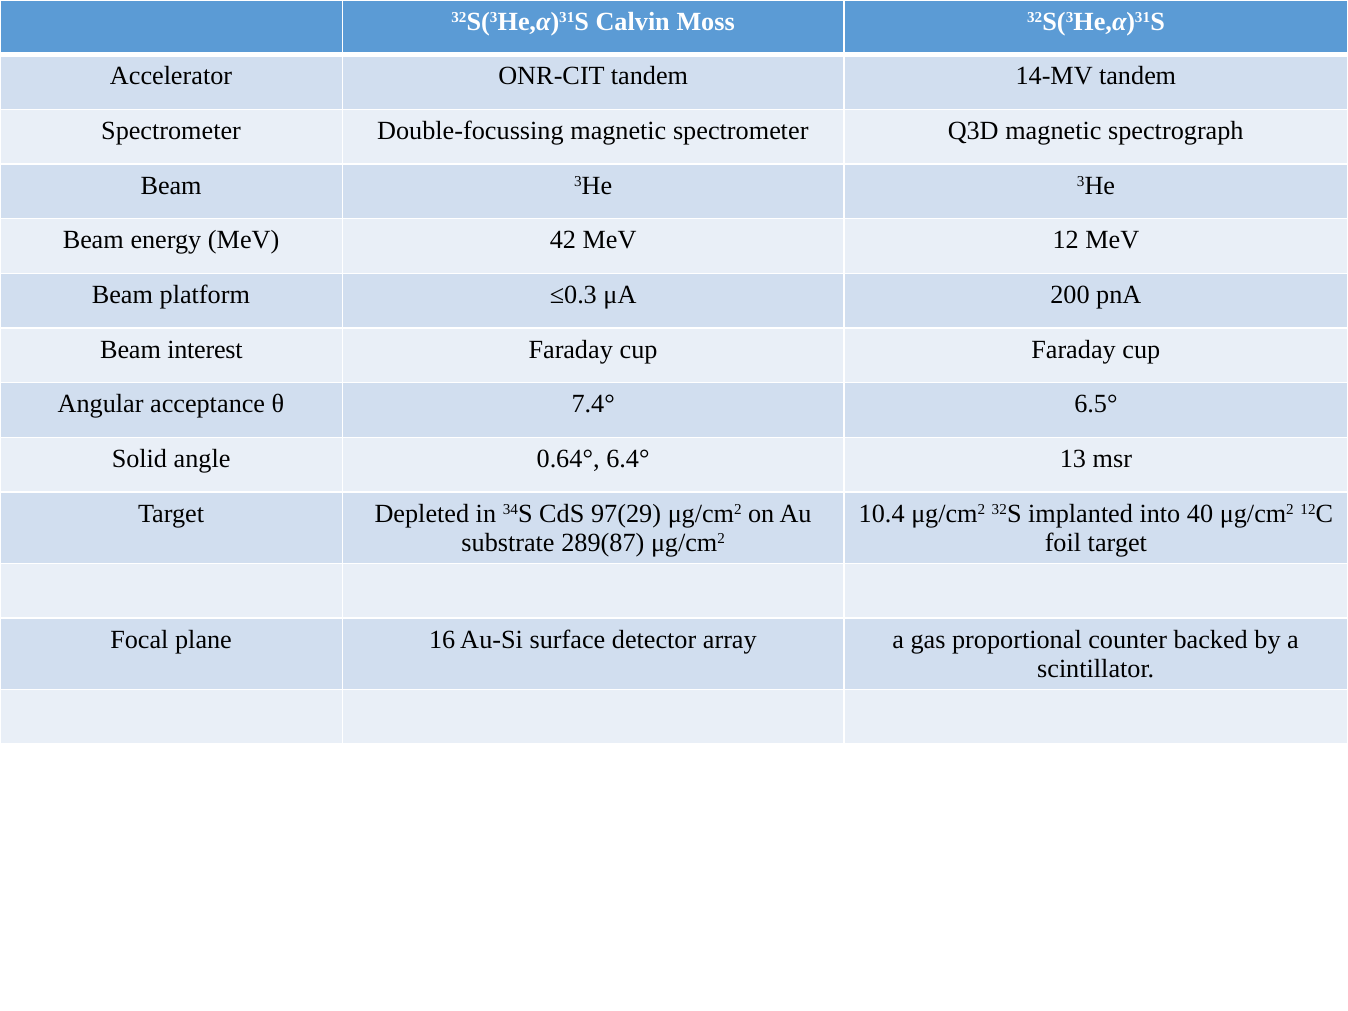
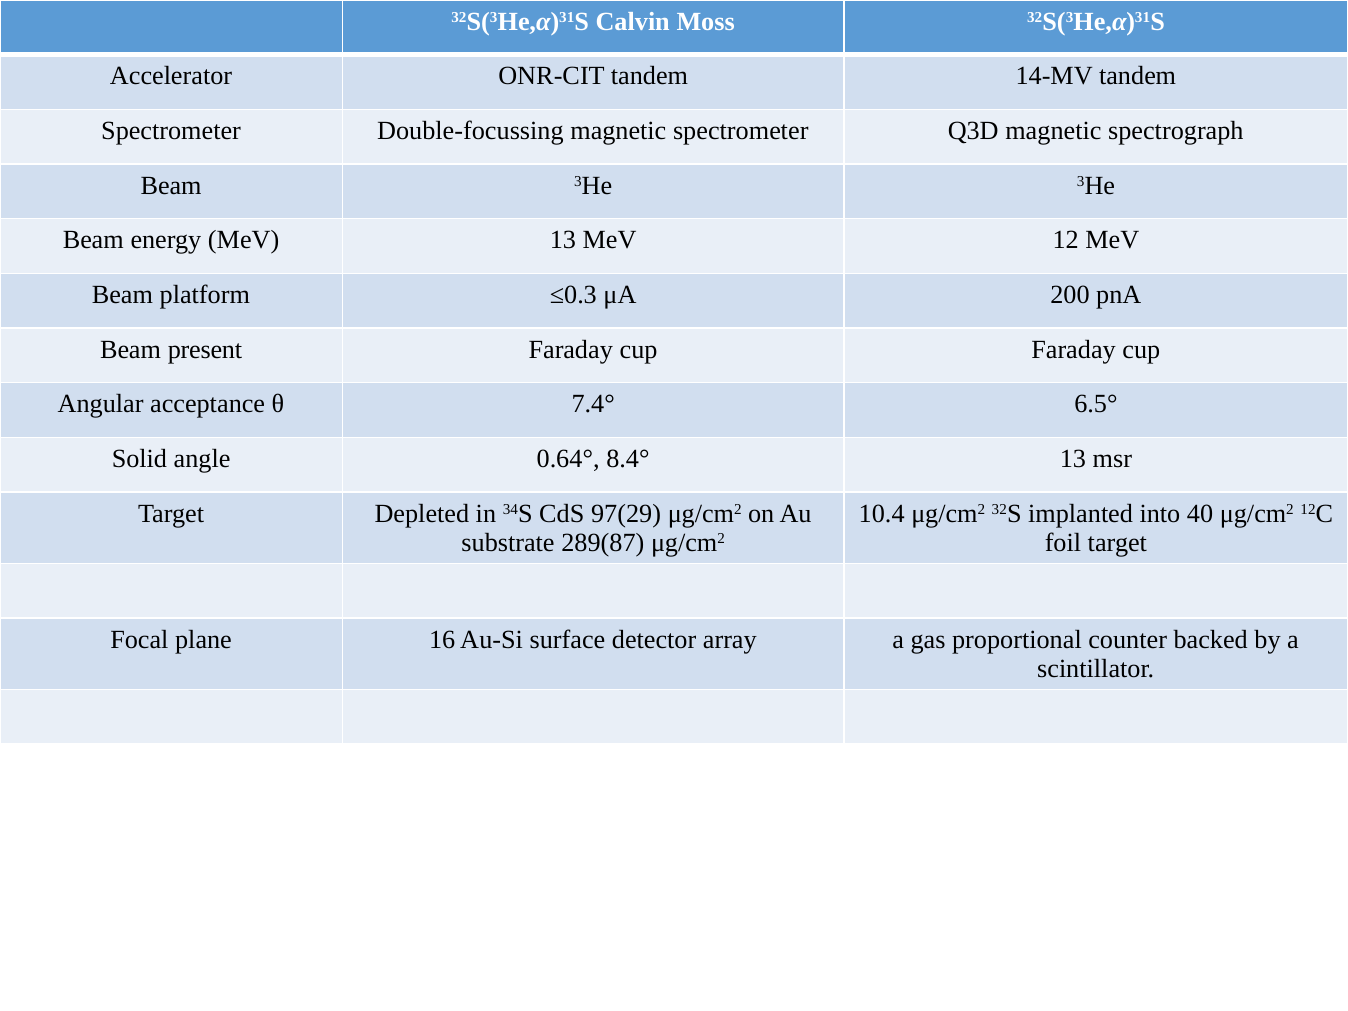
MeV 42: 42 -> 13
interest: interest -> present
6.4°: 6.4° -> 8.4°
